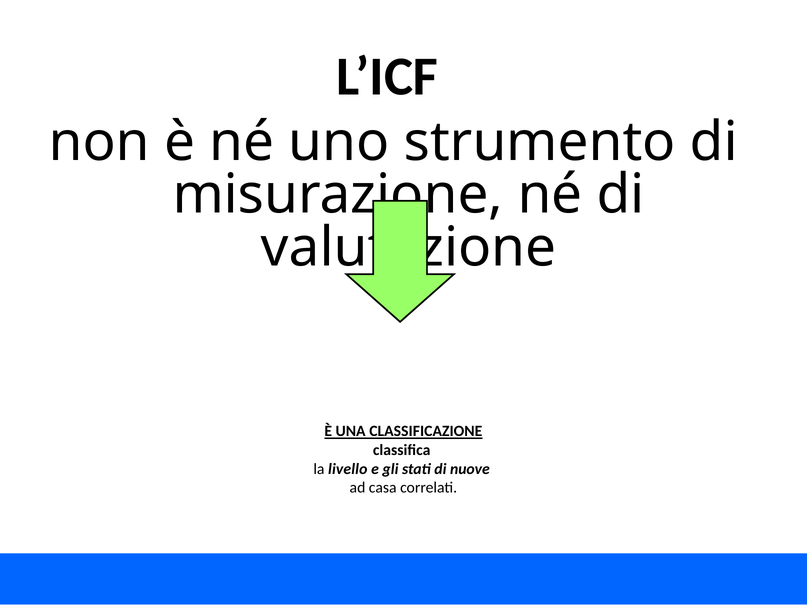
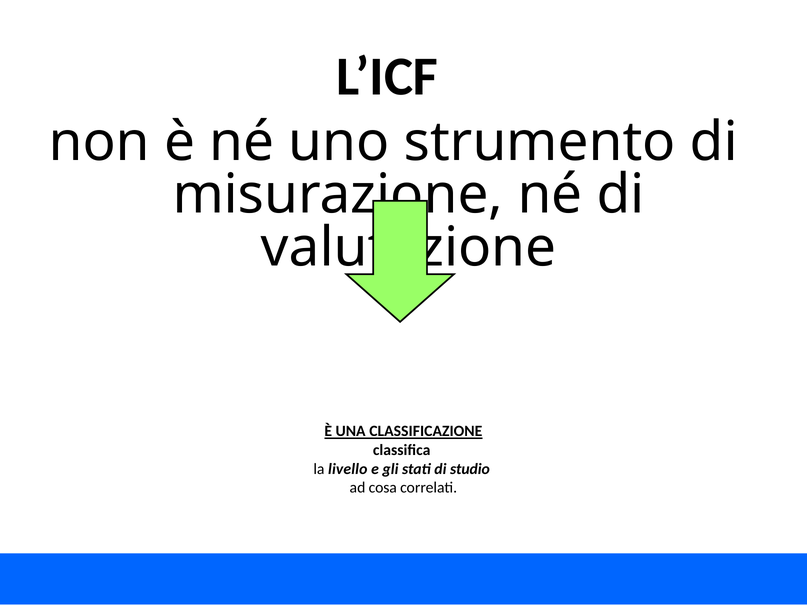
nuove: nuove -> studio
casa: casa -> cosa
